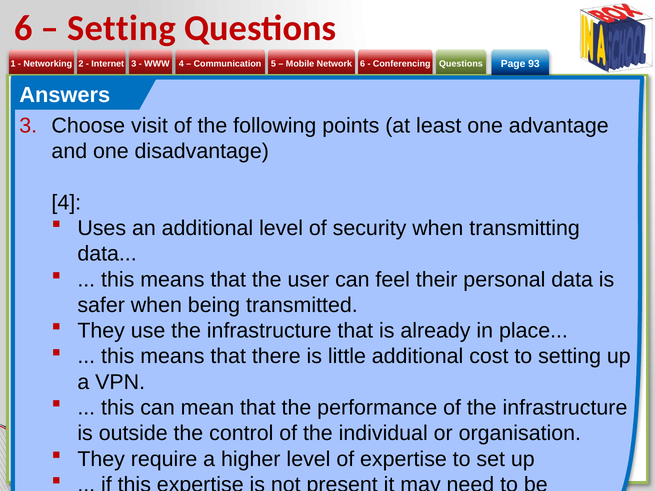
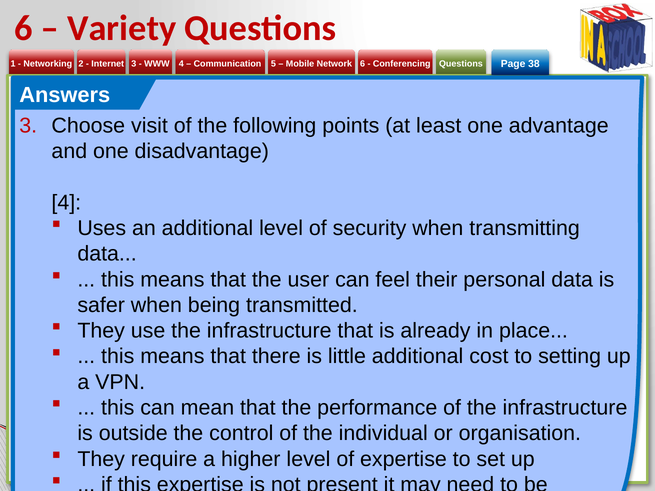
Setting at (121, 28): Setting -> Variety
93: 93 -> 38
